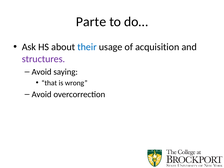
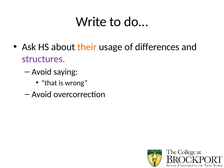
Parte: Parte -> Write
their colour: blue -> orange
acquisition: acquisition -> differences
